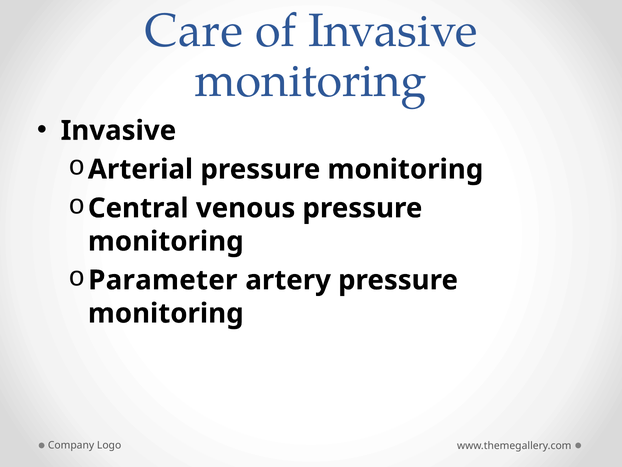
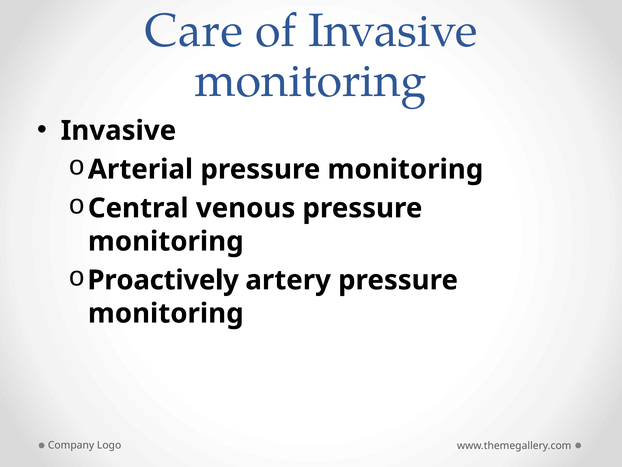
Parameter: Parameter -> Proactively
